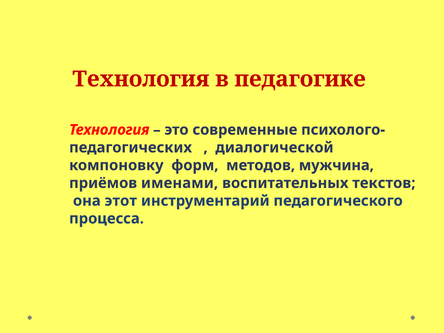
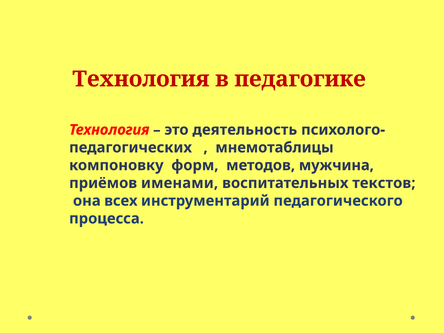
современные: современные -> деятельность
диалогической: диалогической -> мнемотаблицы
этот: этот -> всех
